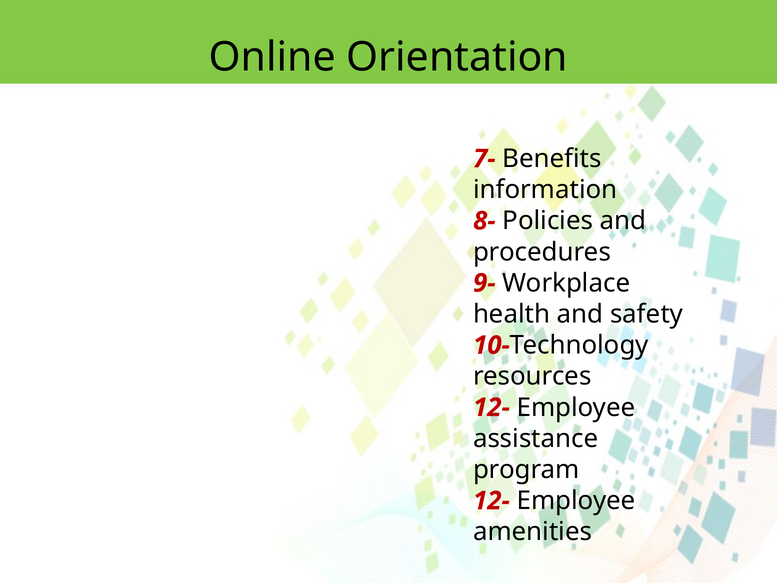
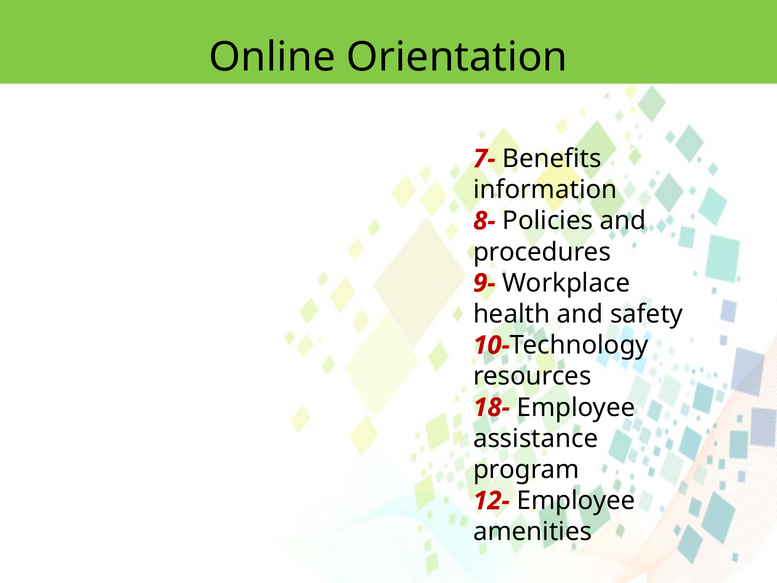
12- at (491, 407): 12- -> 18-
